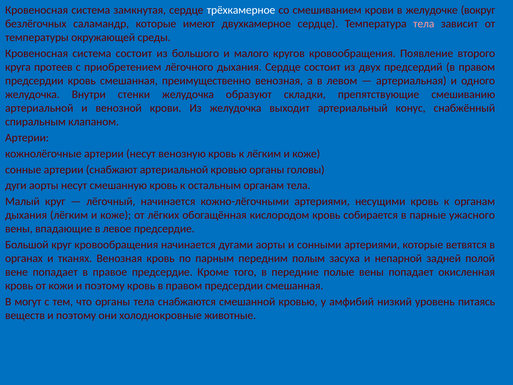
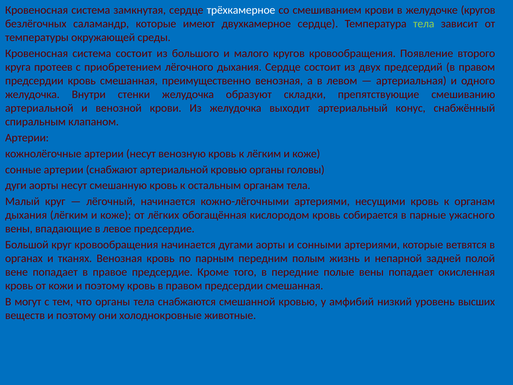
желудочке вокруг: вокруг -> кругов
тела at (424, 24) colour: pink -> light green
засуха: засуха -> жизнь
питаясь: питаясь -> высших
